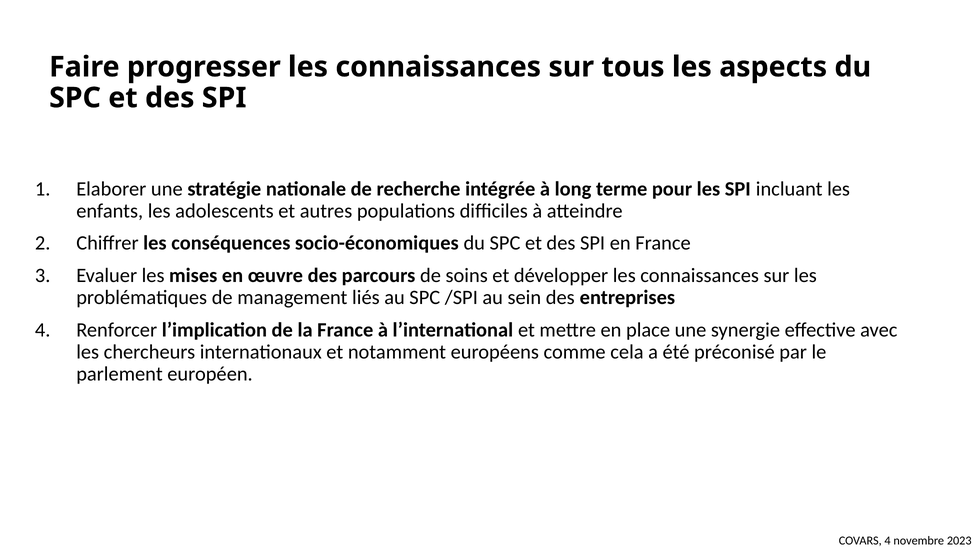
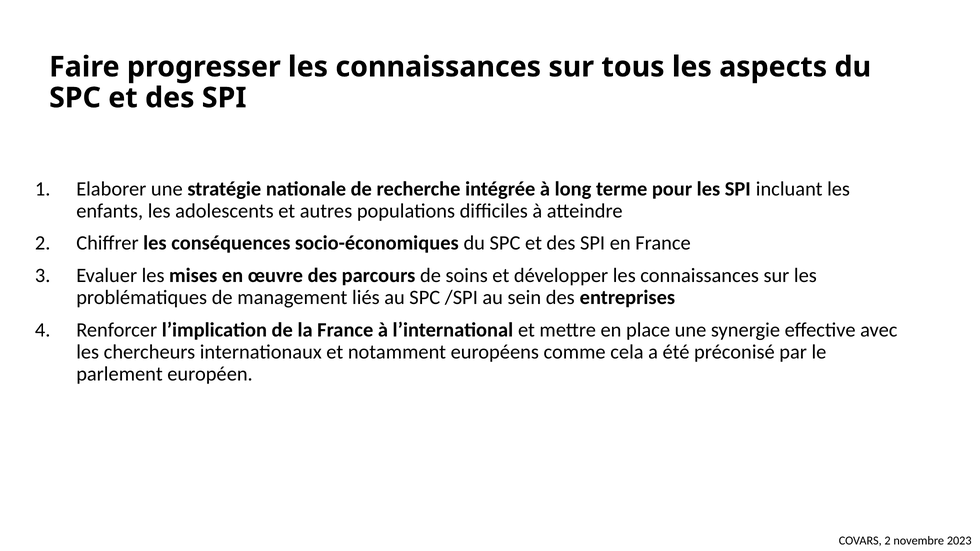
COVARS 4: 4 -> 2
